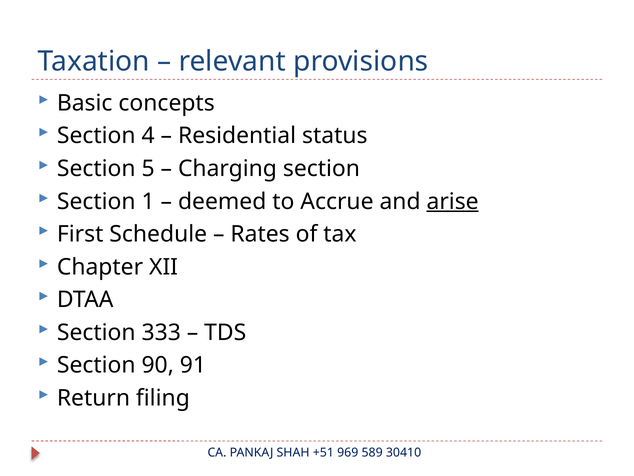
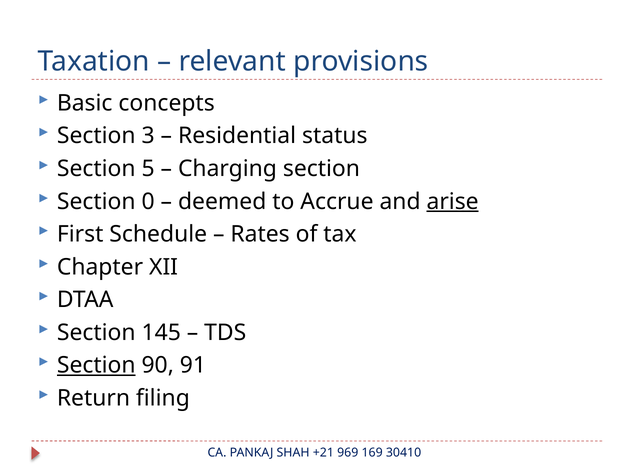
4: 4 -> 3
1: 1 -> 0
333: 333 -> 145
Section at (96, 365) underline: none -> present
+51: +51 -> +21
589: 589 -> 169
